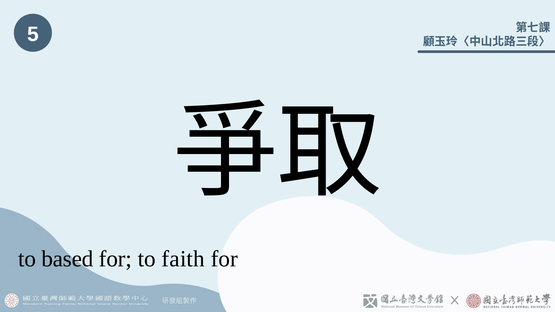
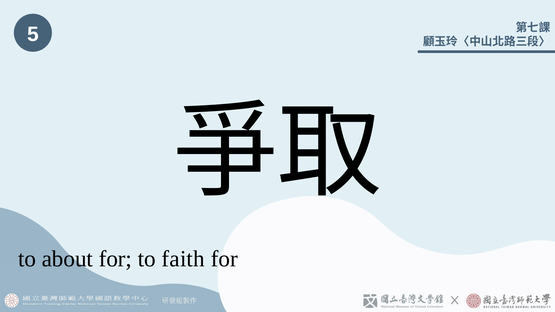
based: based -> about
